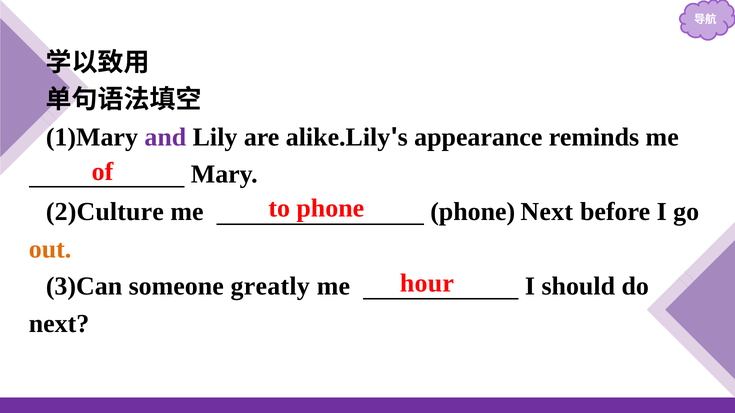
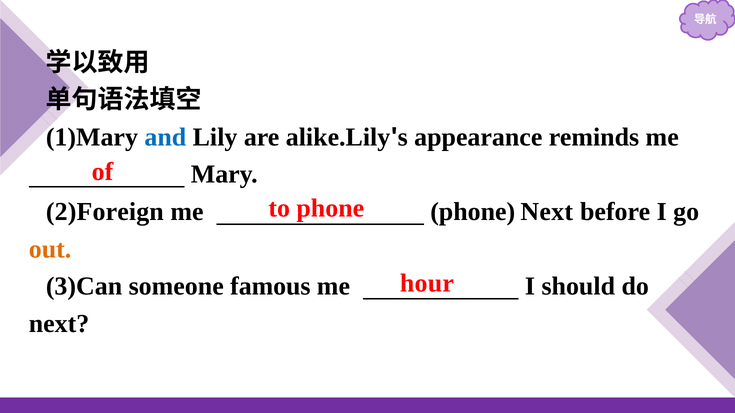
and colour: purple -> blue
2)Culture: 2)Culture -> 2)Foreign
greatly: greatly -> famous
